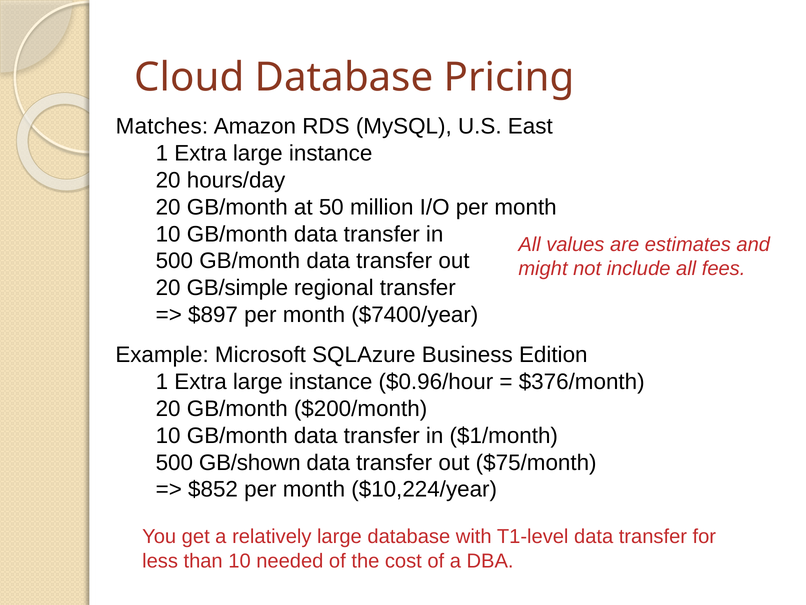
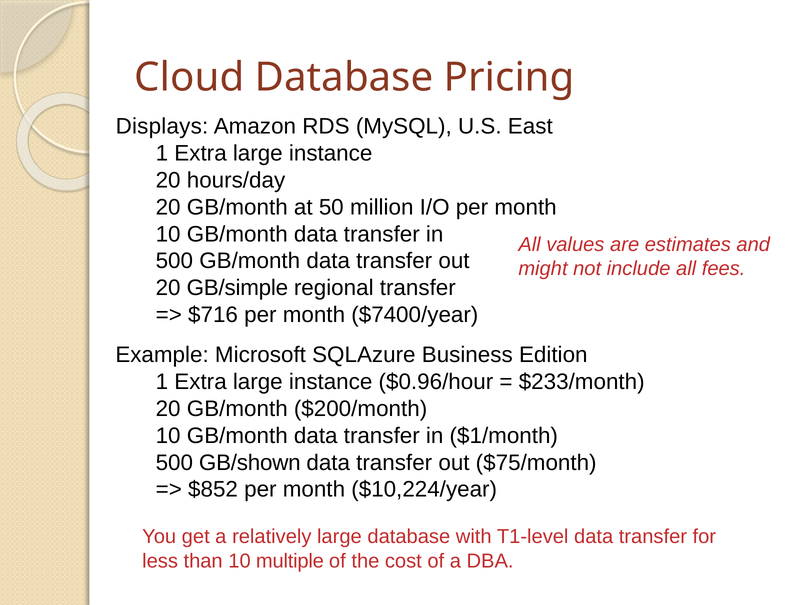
Matches: Matches -> Displays
$897: $897 -> $716
$376/month: $376/month -> $233/month
needed: needed -> multiple
